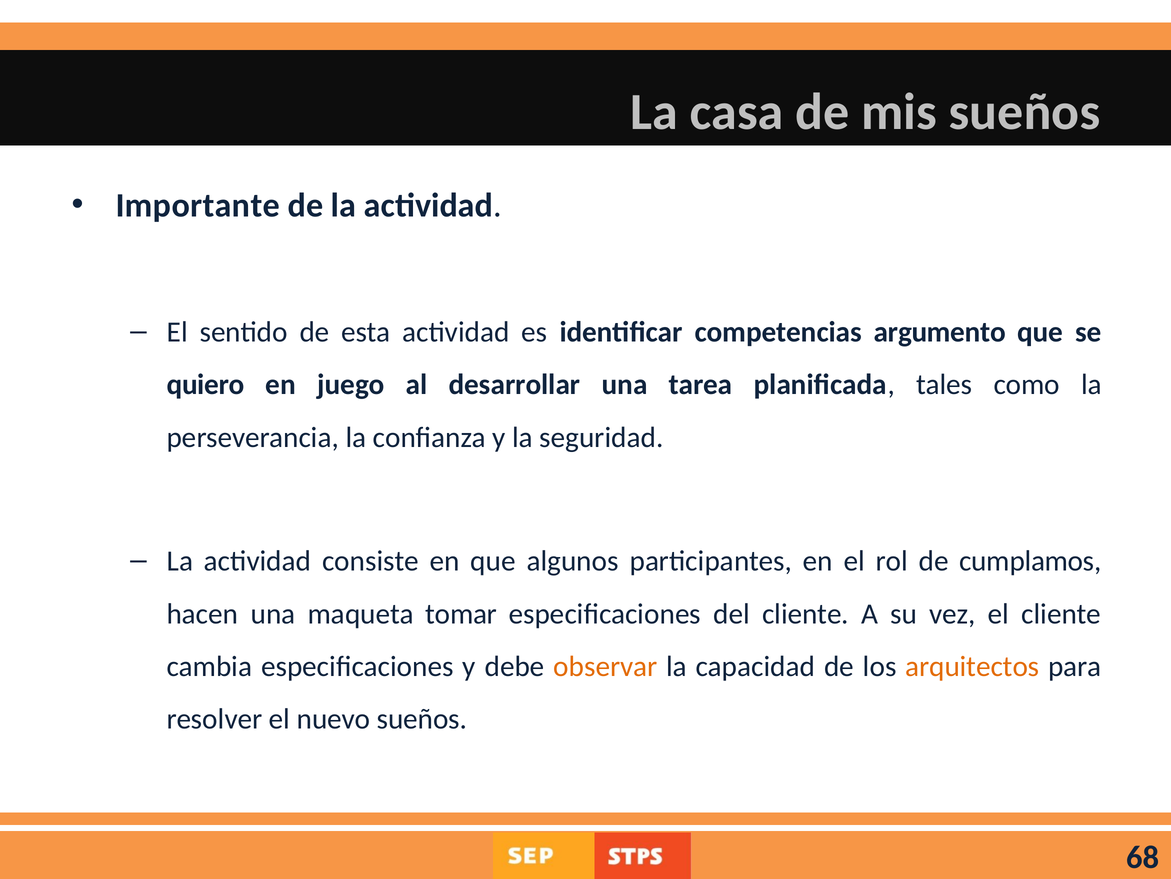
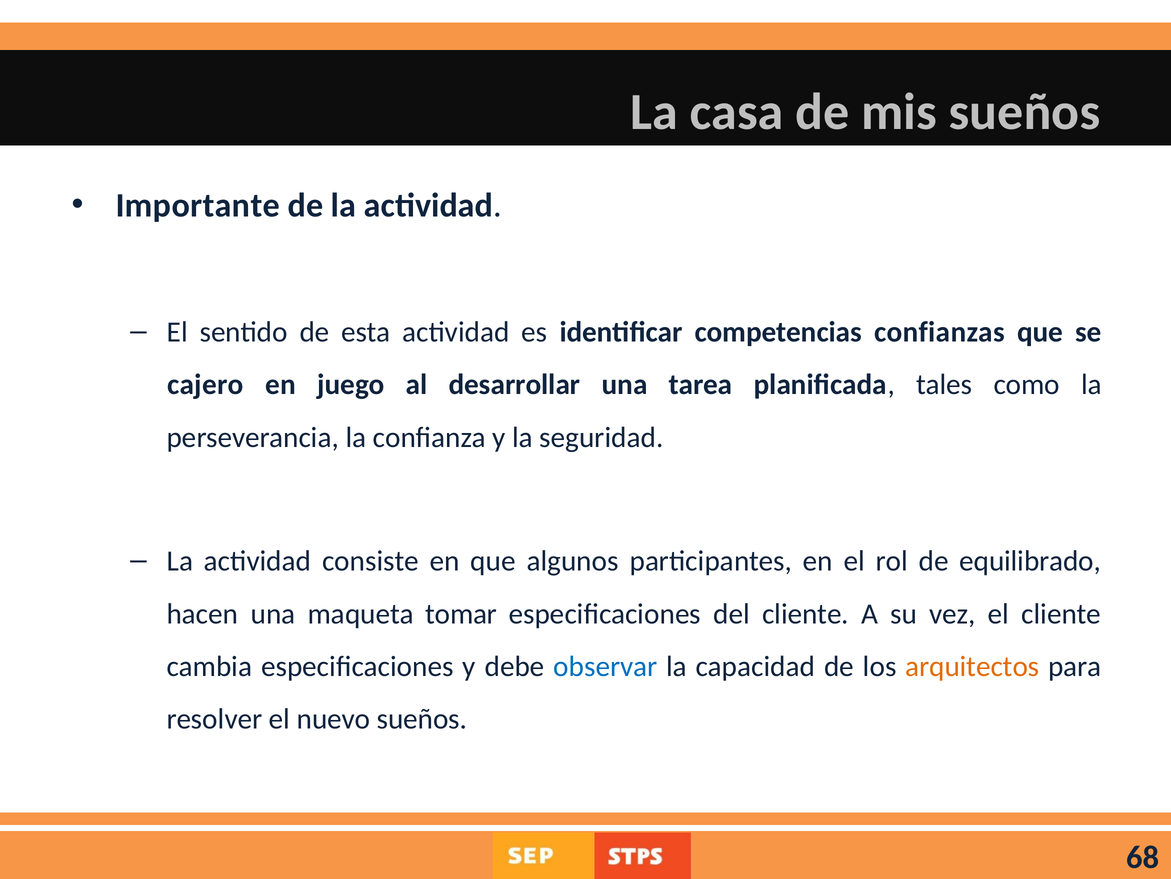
argumento: argumento -> confianzas
quiero: quiero -> cajero
cumplamos: cumplamos -> equilibrado
observar colour: orange -> blue
